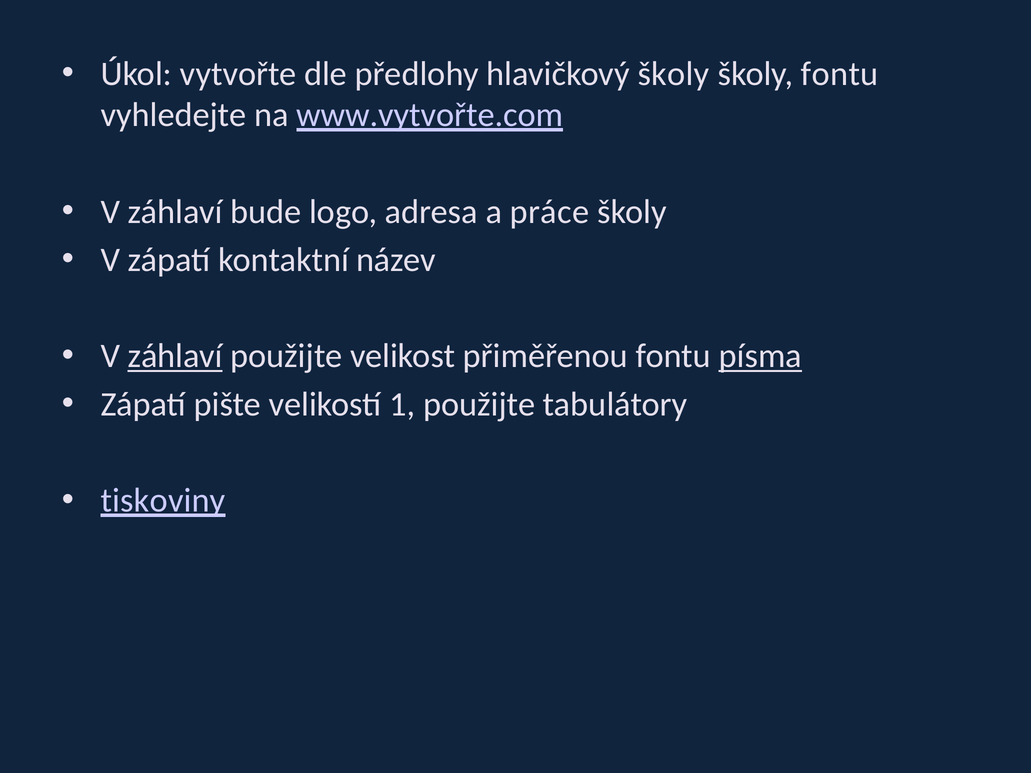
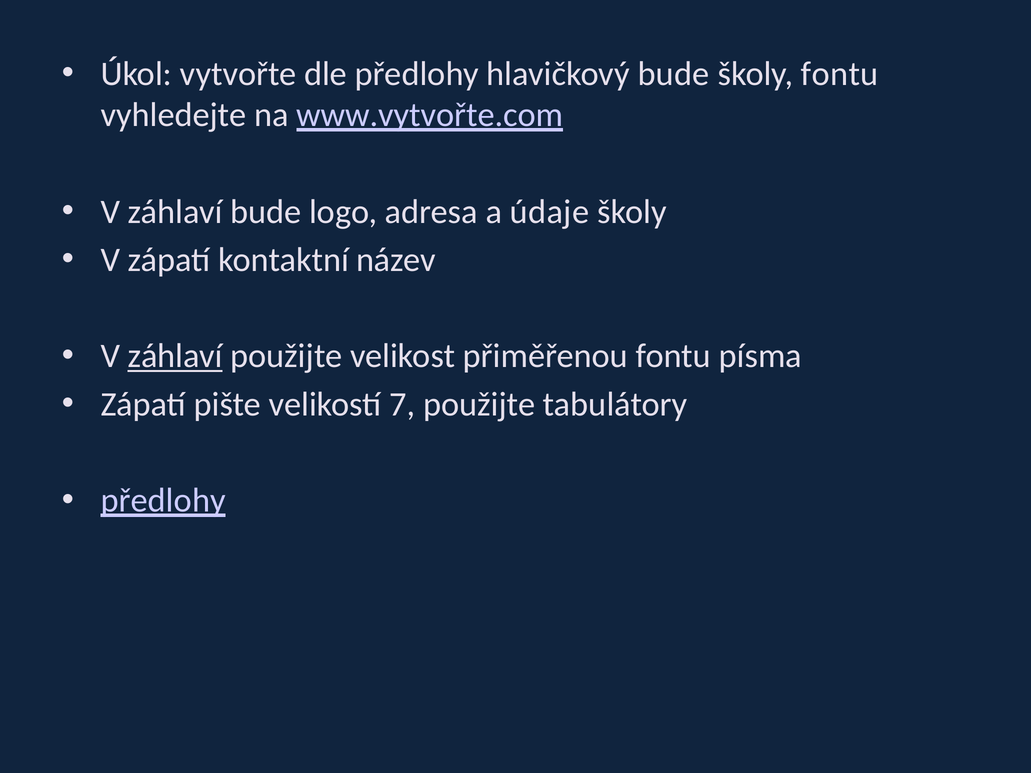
hlavičkový školy: školy -> bude
práce: práce -> údaje
písma underline: present -> none
1: 1 -> 7
tiskoviny at (163, 501): tiskoviny -> předlohy
